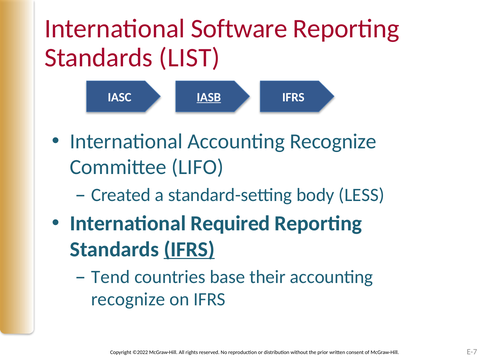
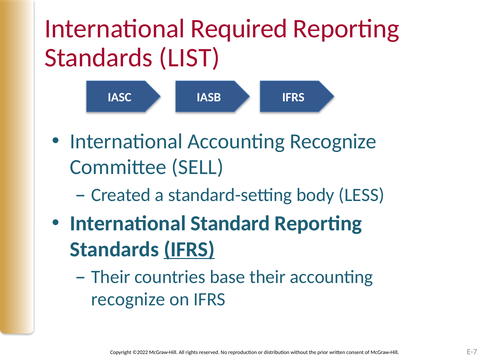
Software: Software -> Required
IASB underline: present -> none
LIFO: LIFO -> SELL
Required: Required -> Standard
Tend at (111, 277): Tend -> Their
